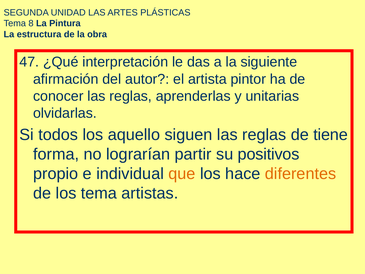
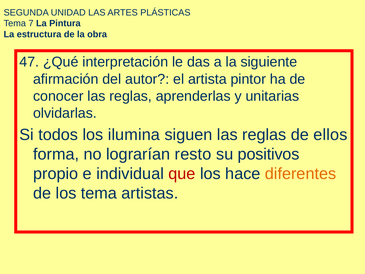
8: 8 -> 7
aquello: aquello -> ilumina
tiene: tiene -> ellos
partir: partir -> resto
que colour: orange -> red
